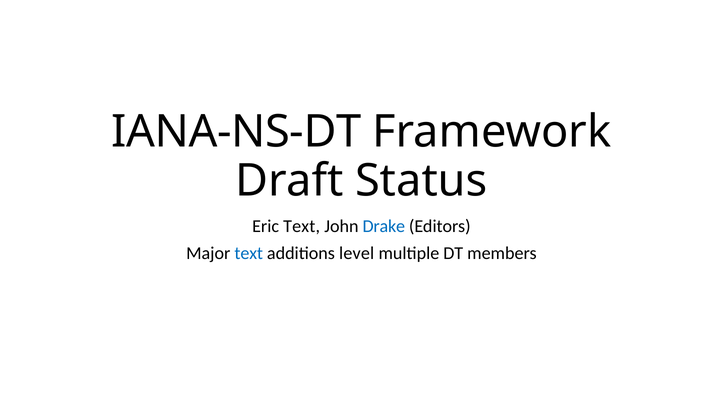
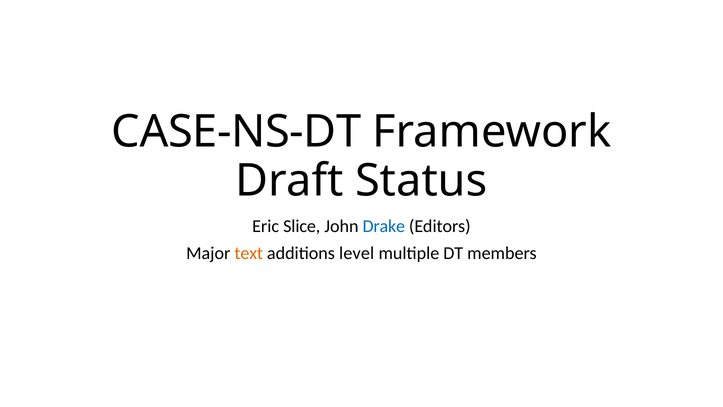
IANA-NS-DT: IANA-NS-DT -> CASE-NS-DT
Eric Text: Text -> Slice
text at (249, 253) colour: blue -> orange
